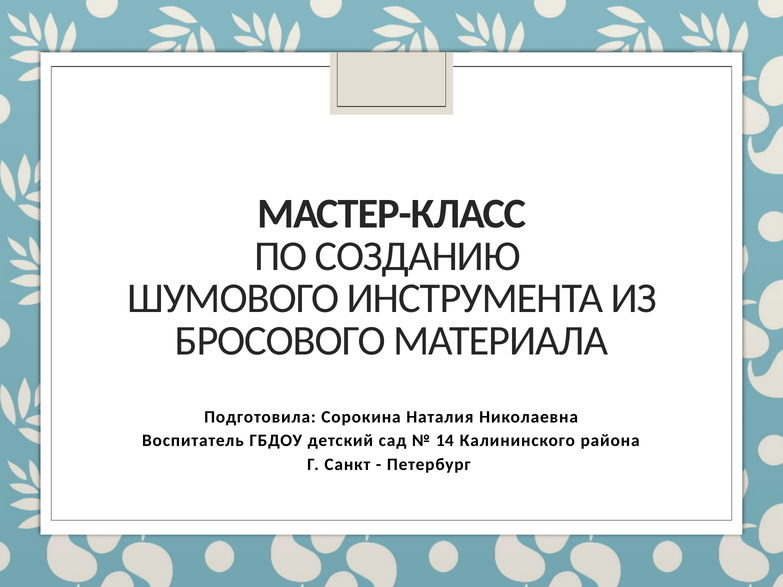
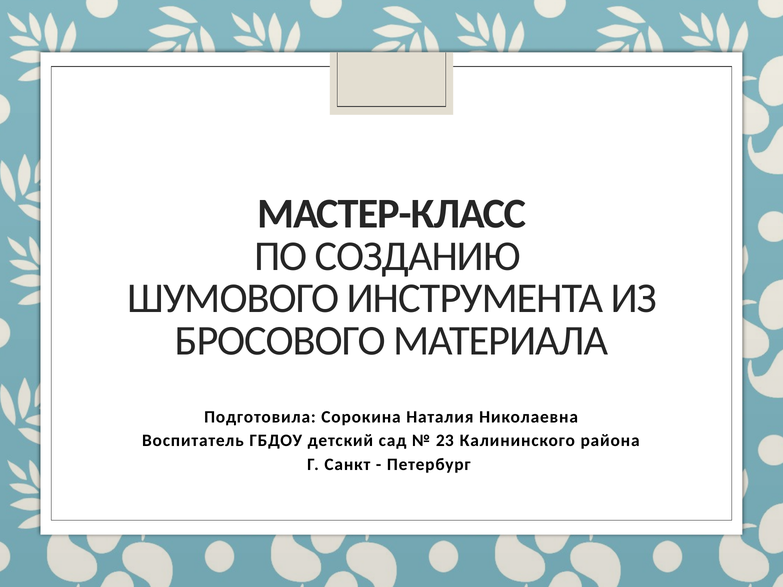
14: 14 -> 23
